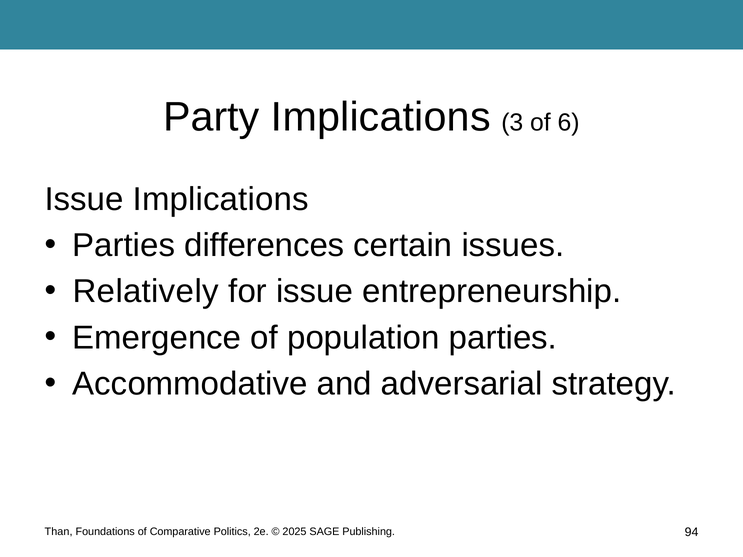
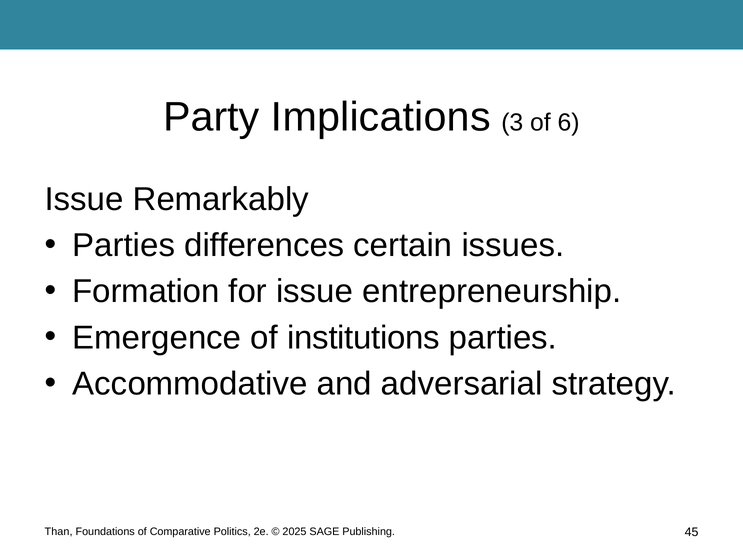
Issue Implications: Implications -> Remarkably
Relatively: Relatively -> Formation
population: population -> institutions
94: 94 -> 45
